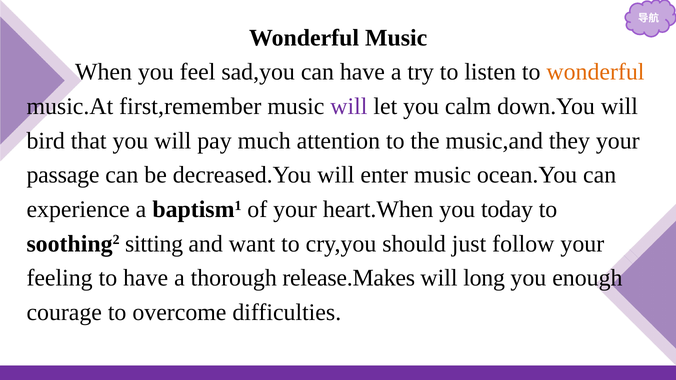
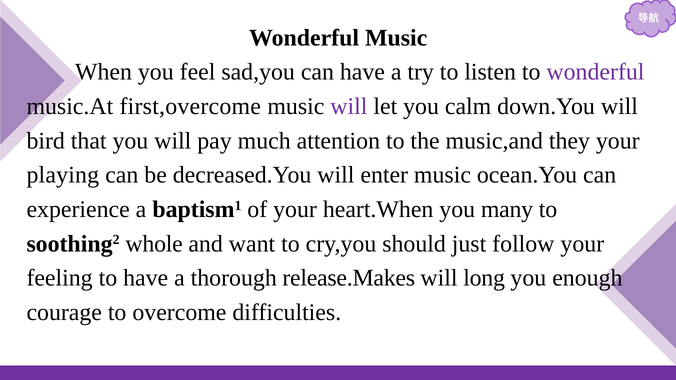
wonderful at (595, 72) colour: orange -> purple
first,remember: first,remember -> first,overcome
passage: passage -> playing
today: today -> many
sitting: sitting -> whole
